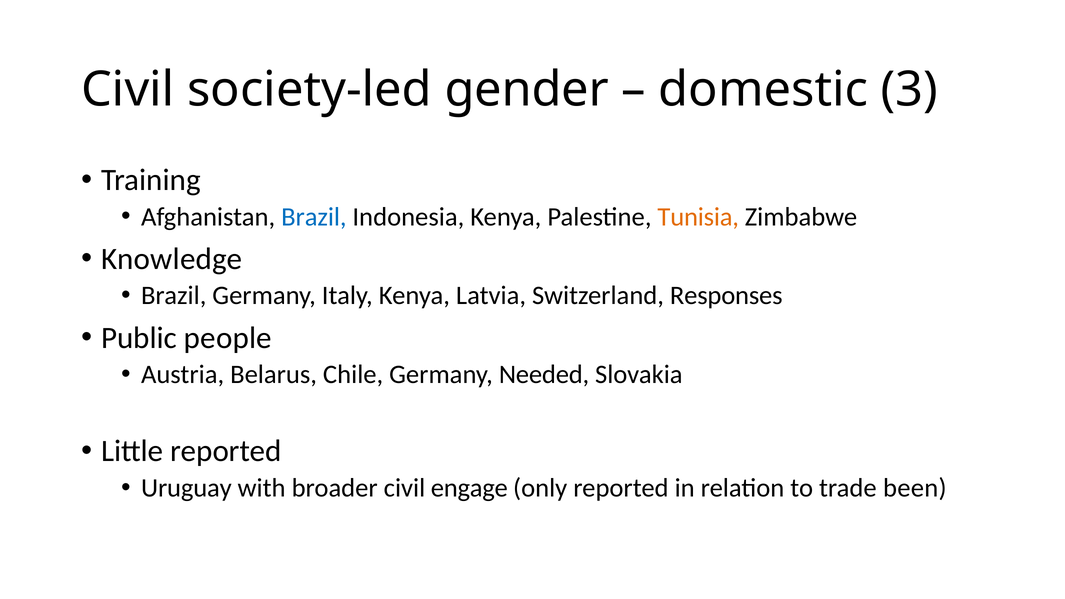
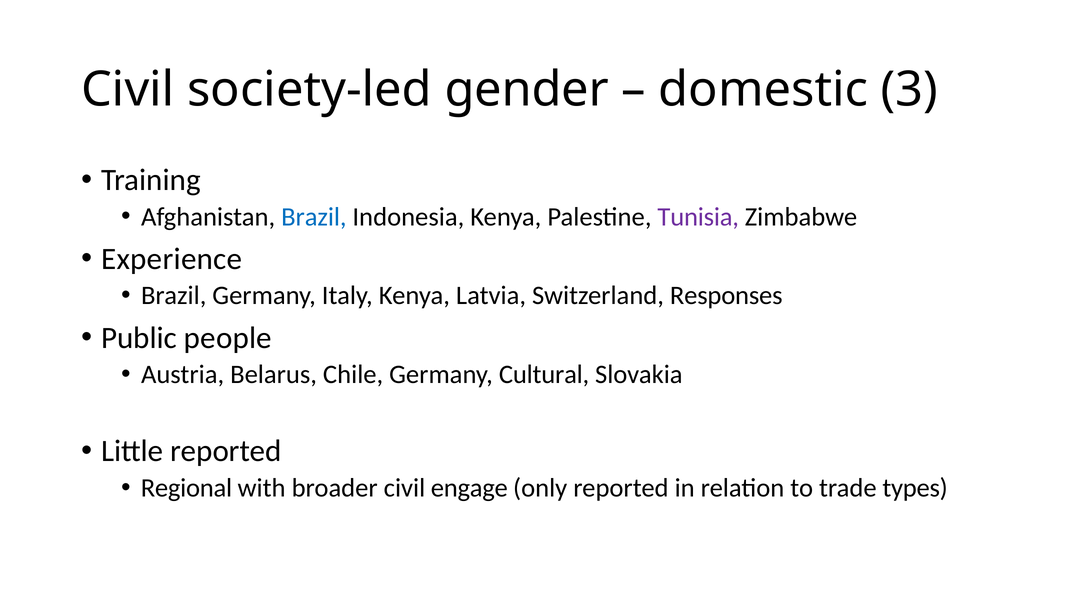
Tunisia colour: orange -> purple
Knowledge: Knowledge -> Experience
Needed: Needed -> Cultural
Uruguay: Uruguay -> Regional
been: been -> types
